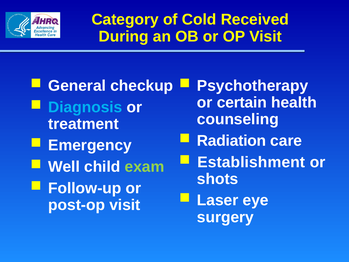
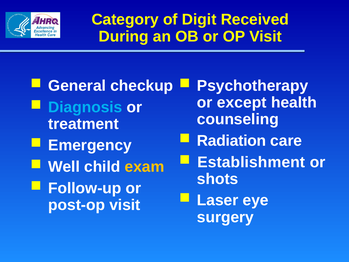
Cold: Cold -> Digit
certain: certain -> except
exam colour: light green -> yellow
